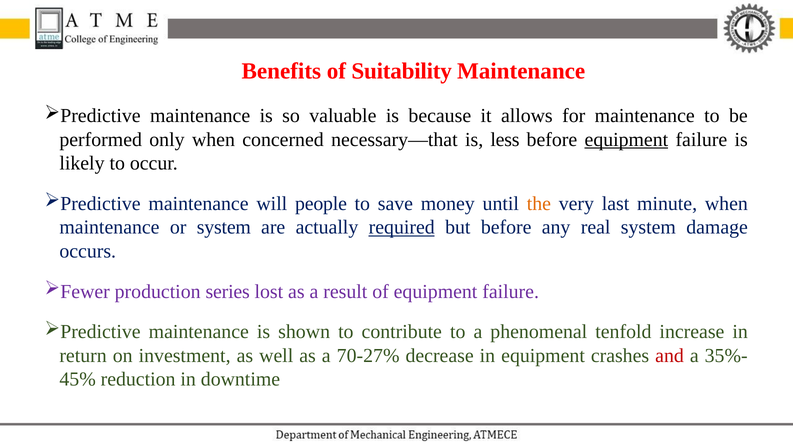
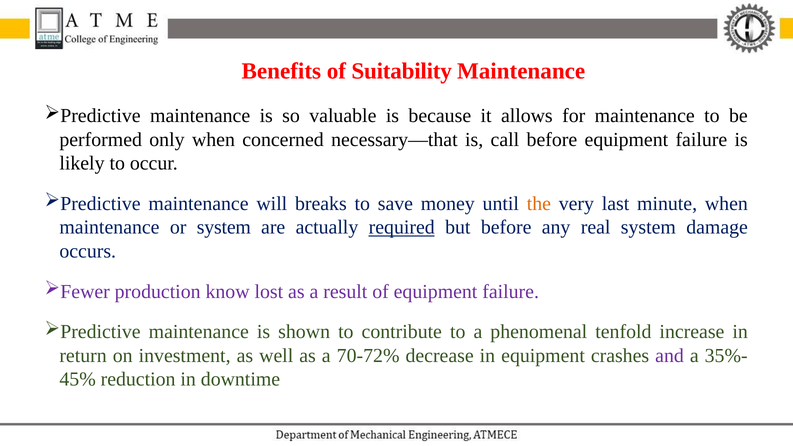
less: less -> call
equipment at (626, 140) underline: present -> none
people: people -> breaks
series: series -> know
70-27%: 70-27% -> 70-72%
and colour: red -> purple
